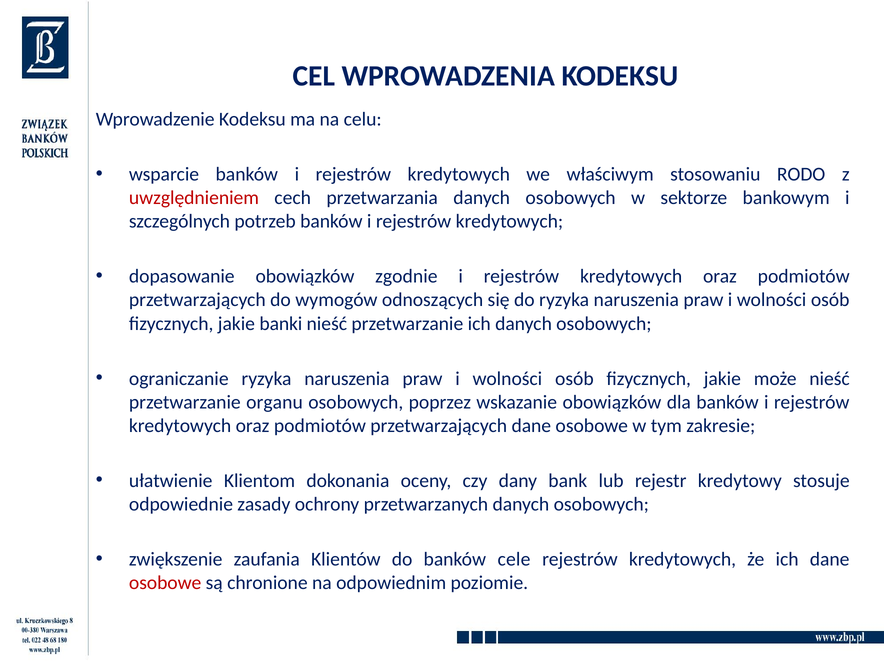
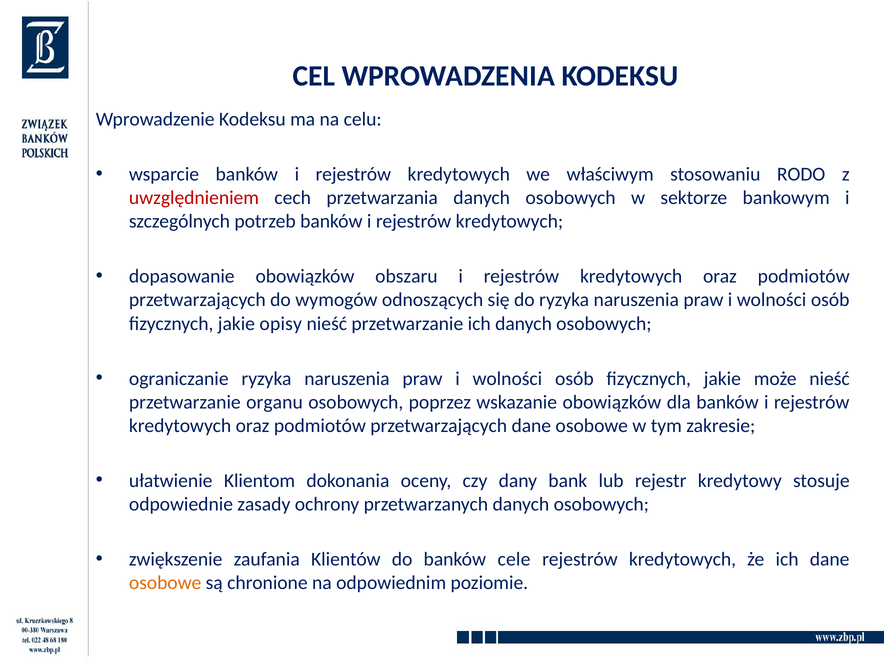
zgodnie: zgodnie -> obszaru
banki: banki -> opisy
osobowe at (165, 583) colour: red -> orange
